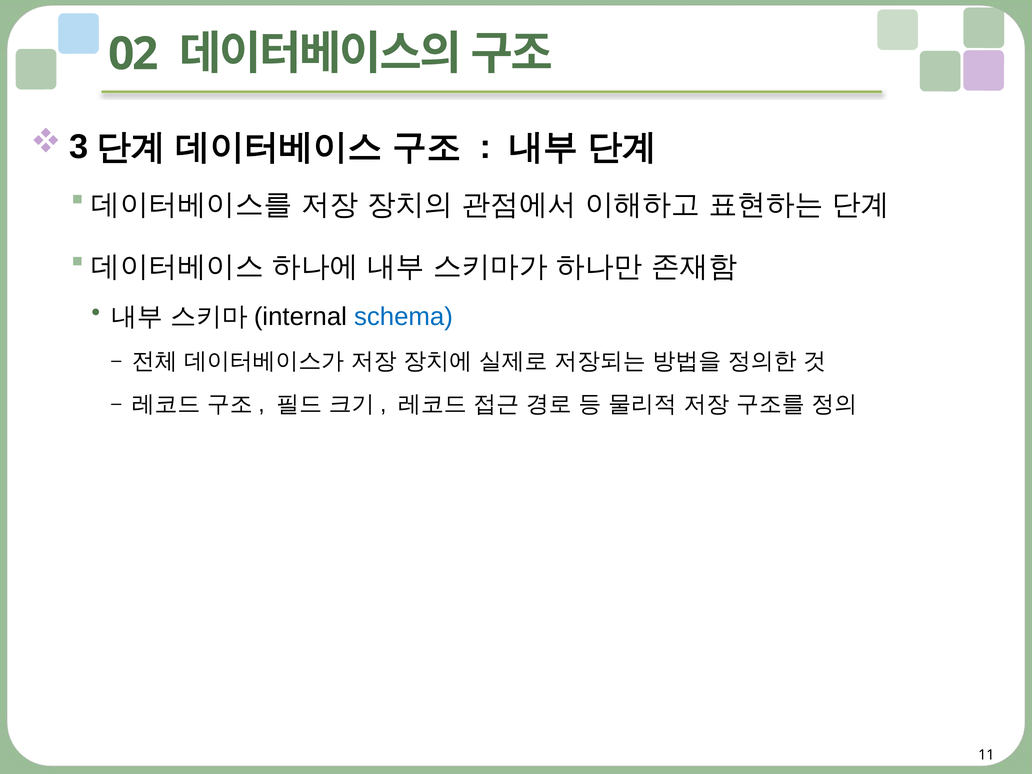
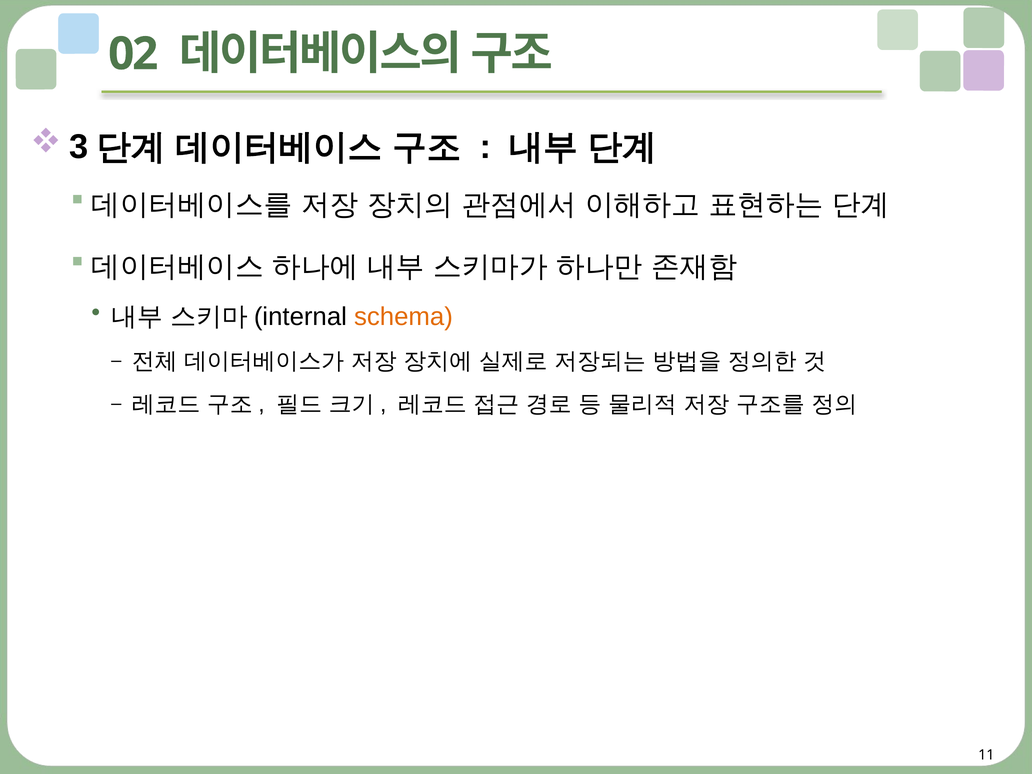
schema colour: blue -> orange
